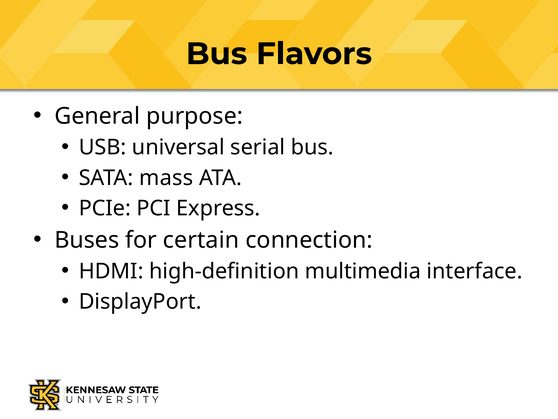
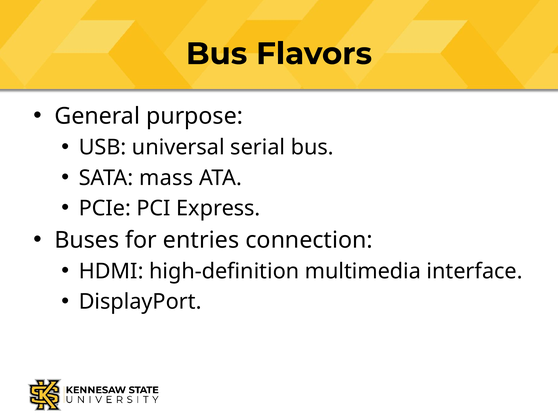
certain: certain -> entries
